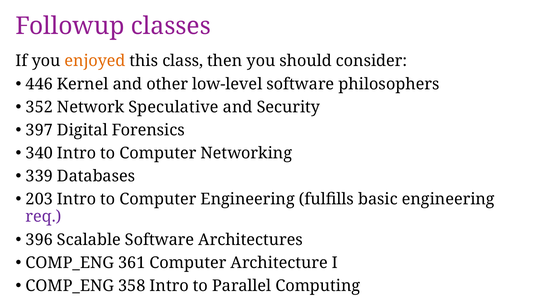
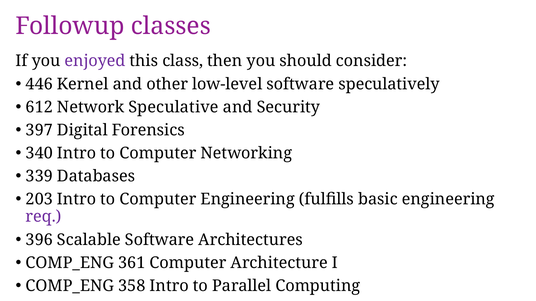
enjoyed colour: orange -> purple
philosophers: philosophers -> speculatively
352: 352 -> 612
